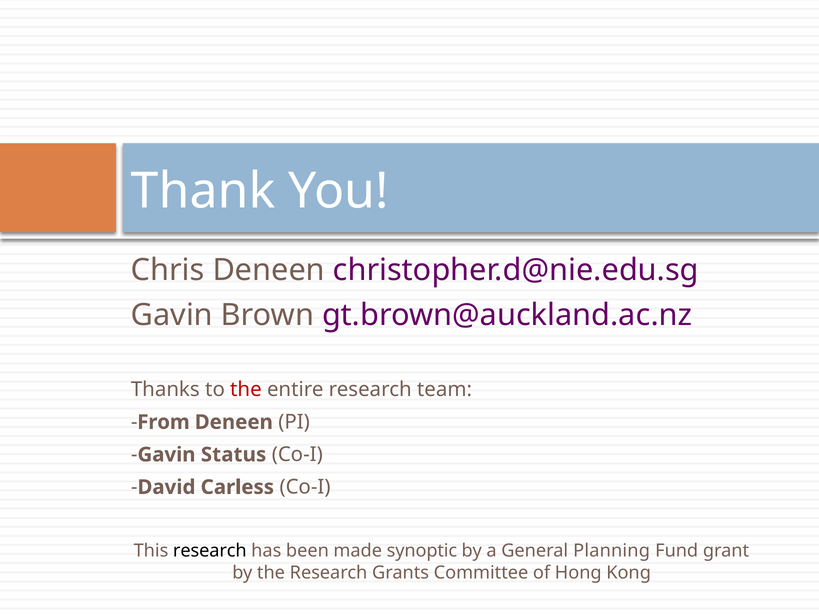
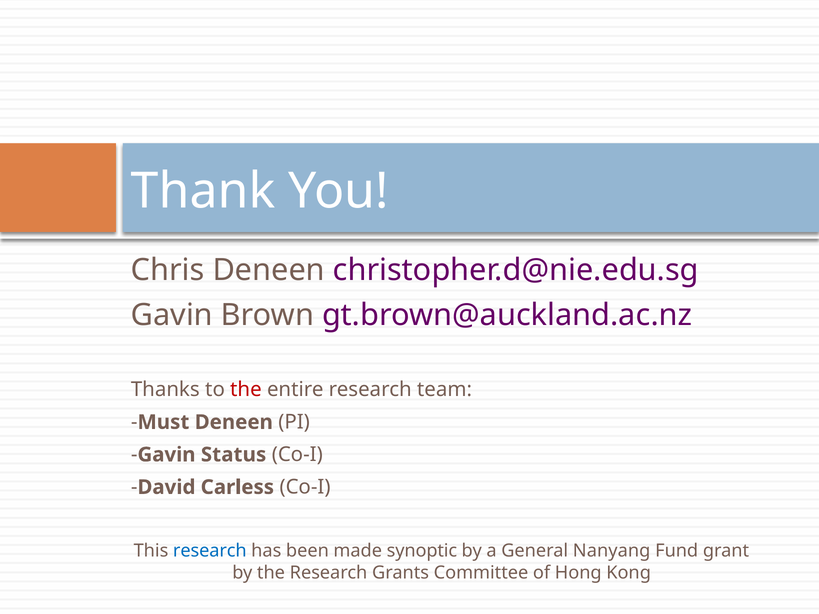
From: From -> Must
research at (210, 551) colour: black -> blue
Planning: Planning -> Nanyang
